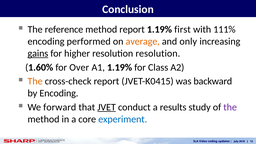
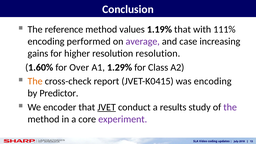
method report: report -> values
1.19% first: first -> that
average colour: orange -> purple
only: only -> case
gains underline: present -> none
A1 1.19%: 1.19% -> 1.29%
was backward: backward -> encoding
by Encoding: Encoding -> Predictor
forward: forward -> encoder
experiment colour: blue -> purple
